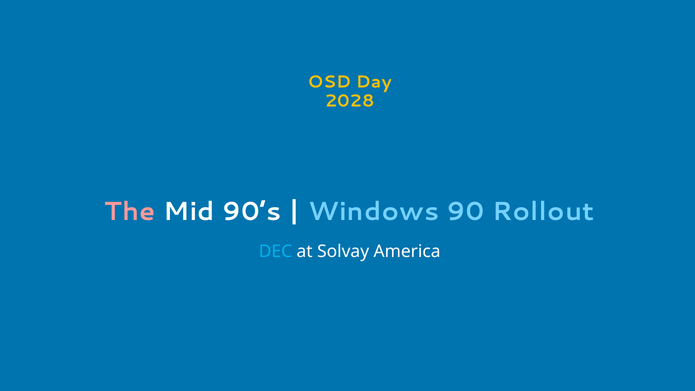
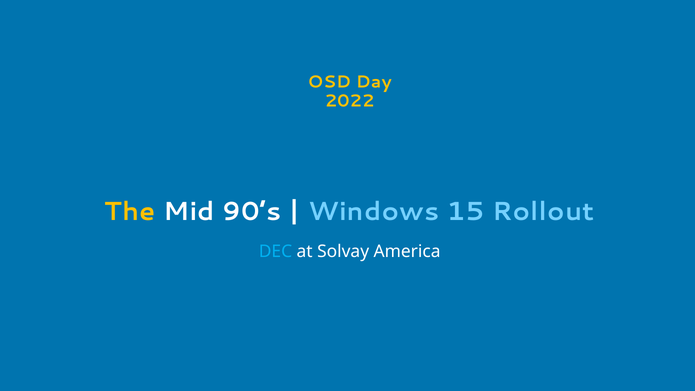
2028: 2028 -> 2022
The colour: pink -> yellow
90: 90 -> 15
